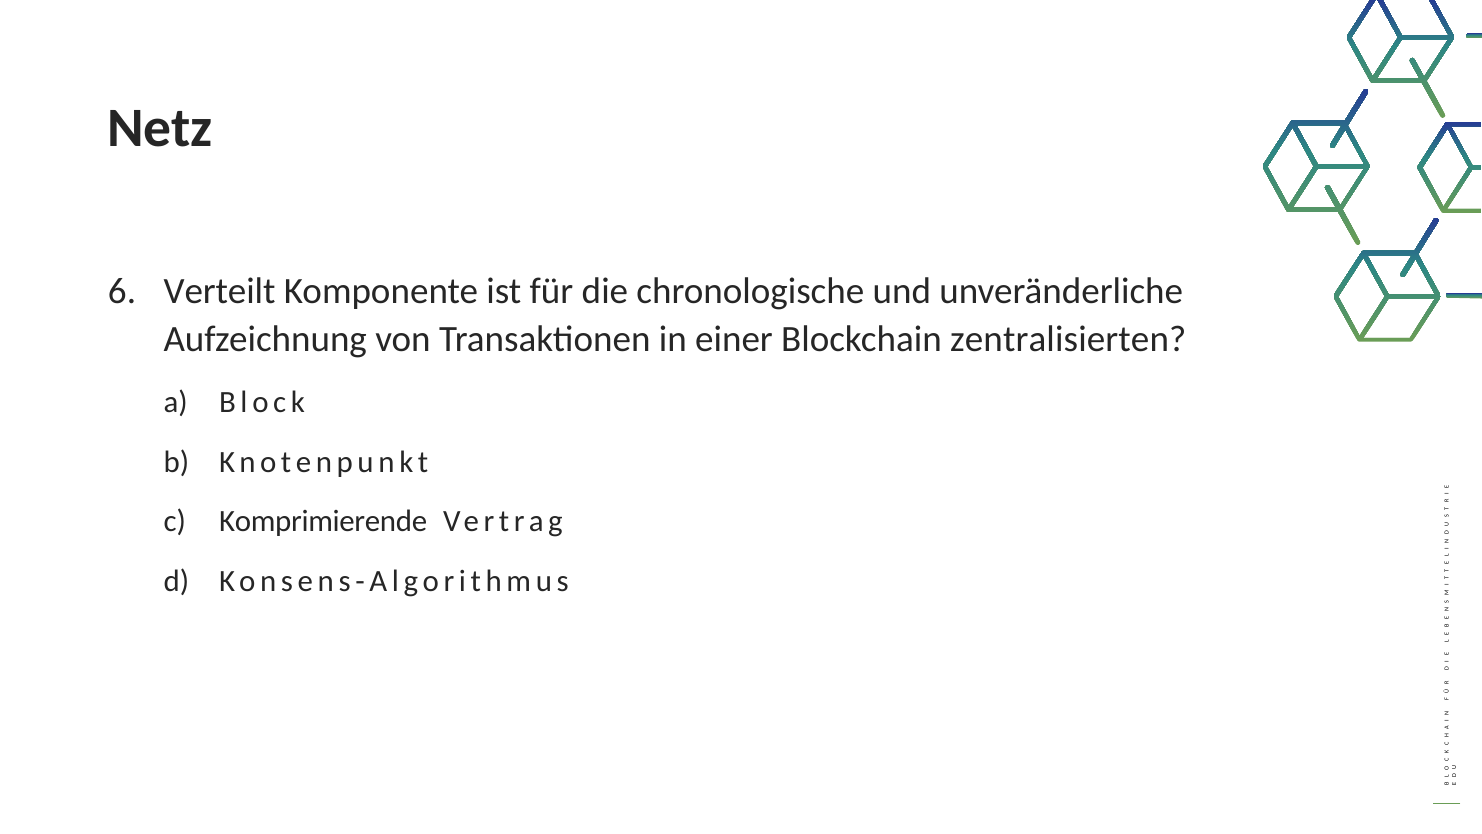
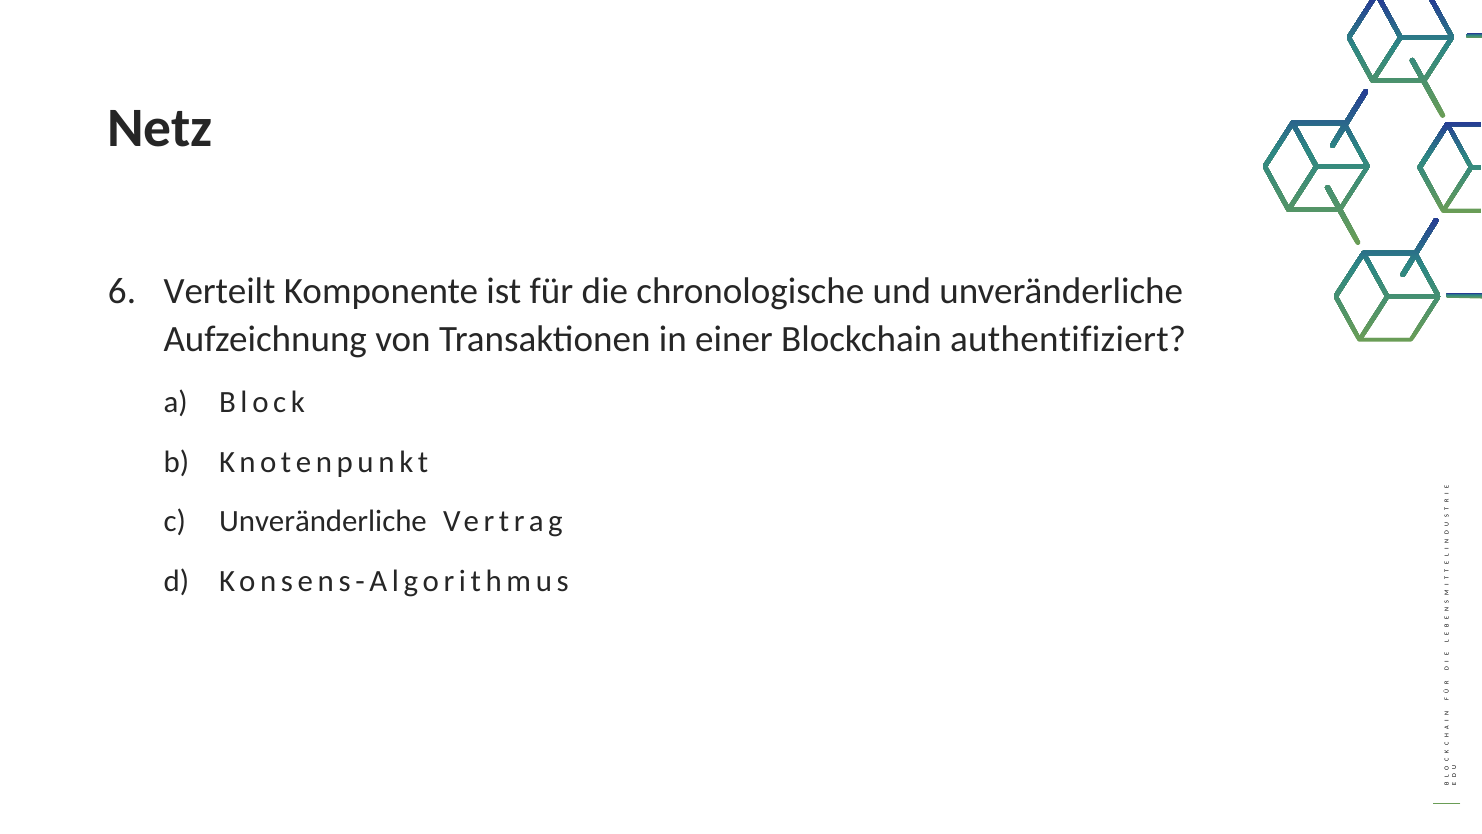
zentralisierten: zentralisierten -> authentifiziert
Komprimierende at (323, 521): Komprimierende -> Unveränderliche
